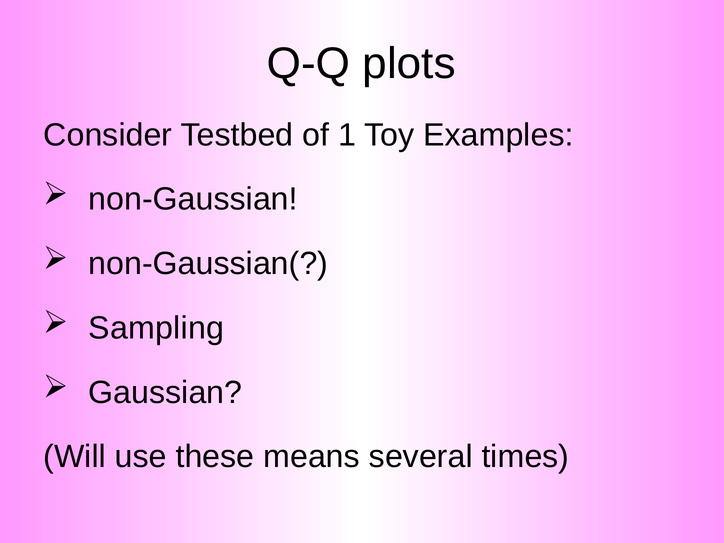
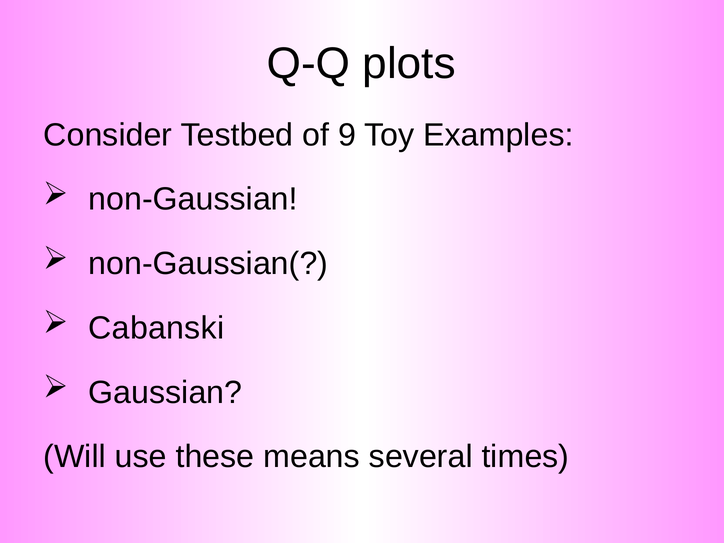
1: 1 -> 9
Sampling: Sampling -> Cabanski
